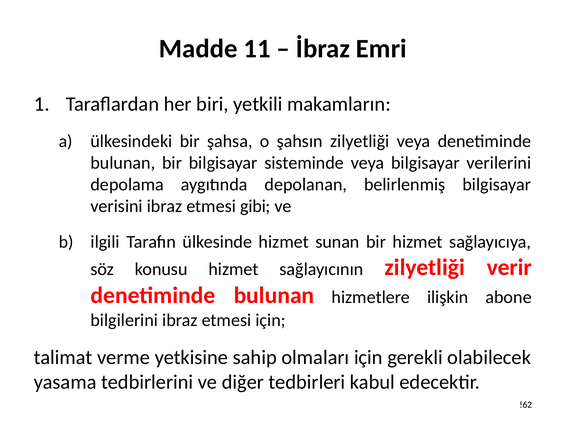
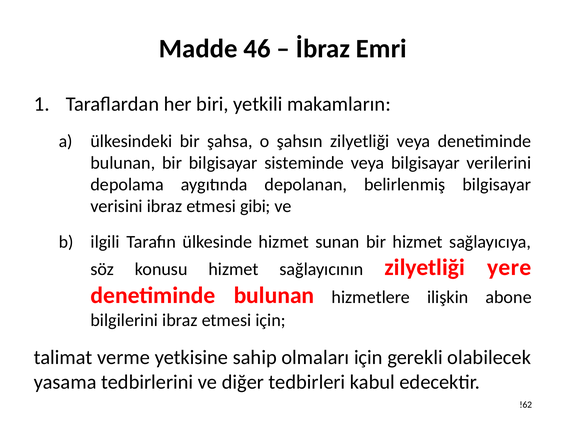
11: 11 -> 46
verir: verir -> yere
